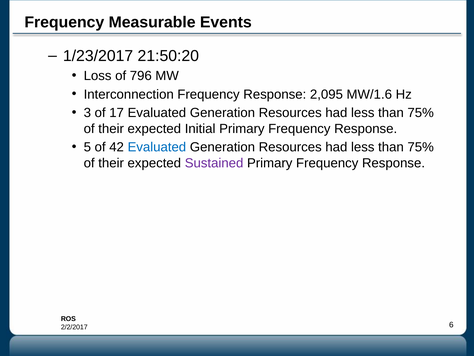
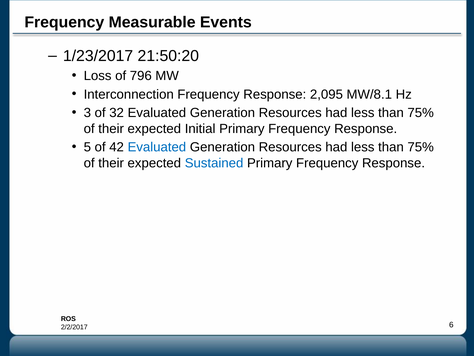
MW/1.6: MW/1.6 -> MW/8.1
17: 17 -> 32
Sustained colour: purple -> blue
